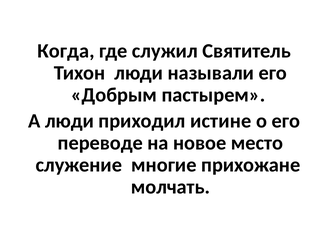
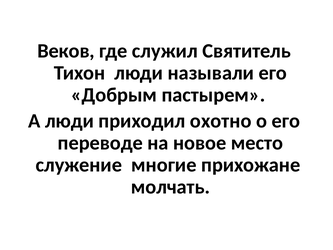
Когда: Когда -> Веков
истине: истине -> охотно
